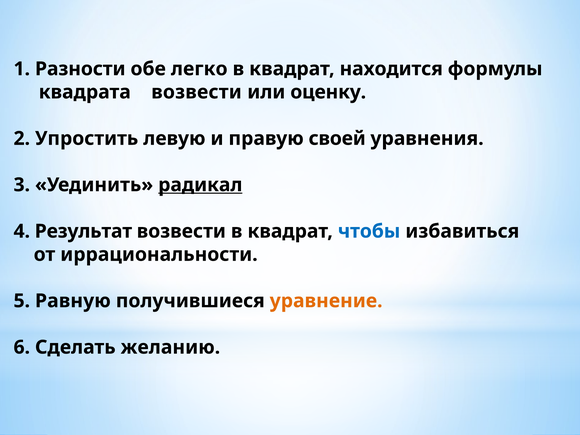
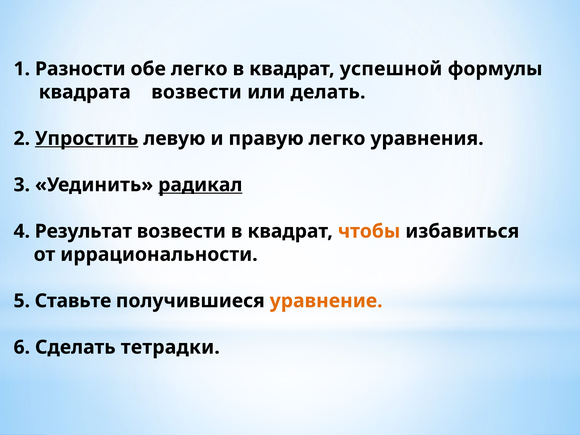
находится: находится -> успешной
оценку: оценку -> делать
Упростить underline: none -> present
правую своей: своей -> легко
чтобы colour: blue -> orange
Равную: Равную -> Ставьте
желанию: желанию -> тетрадки
